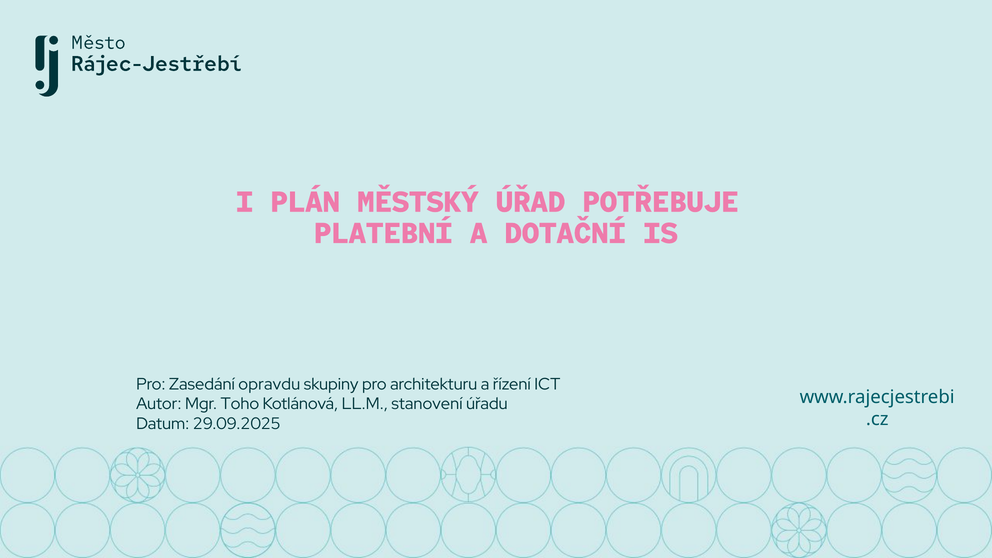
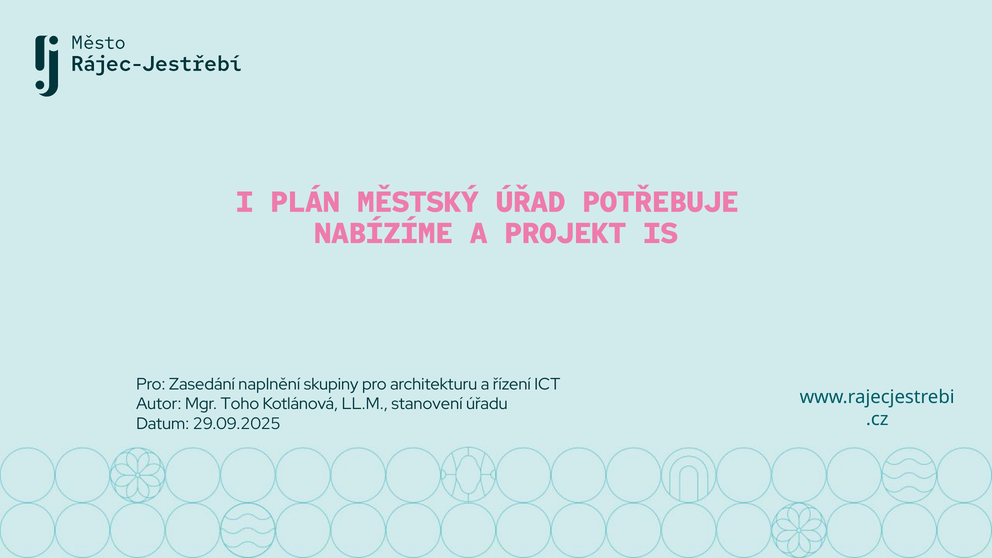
PLATEBNÍ: PLATEBNÍ -> NABÍZÍME
DOTAČNÍ: DOTAČNÍ -> PROJEKT
opravdu: opravdu -> naplnění
